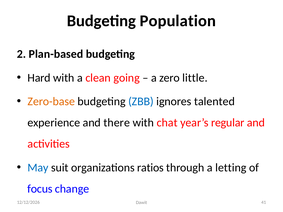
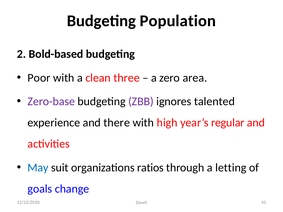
Plan-based: Plan-based -> Bold-based
Hard: Hard -> Poor
going: going -> three
little: little -> area
Zero-base colour: orange -> purple
ZBB colour: blue -> purple
chat: chat -> high
focus: focus -> goals
